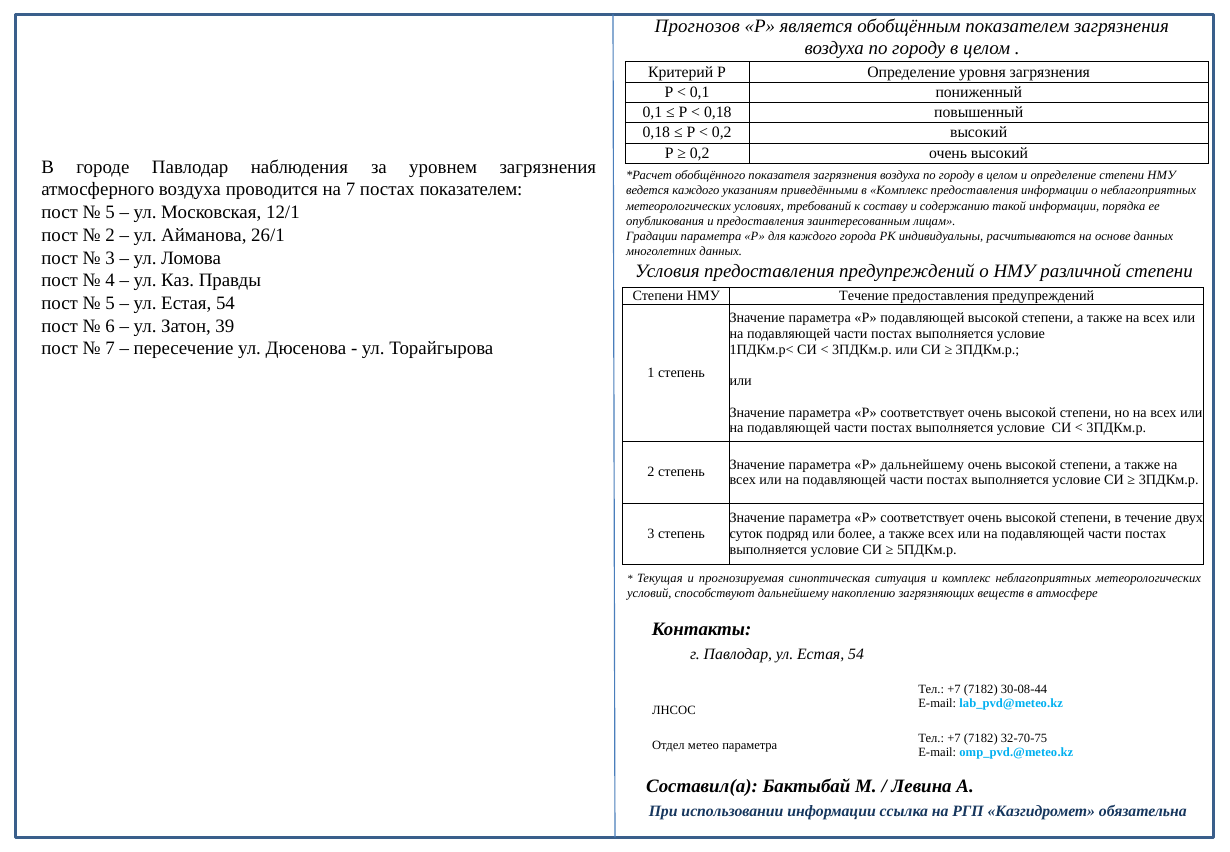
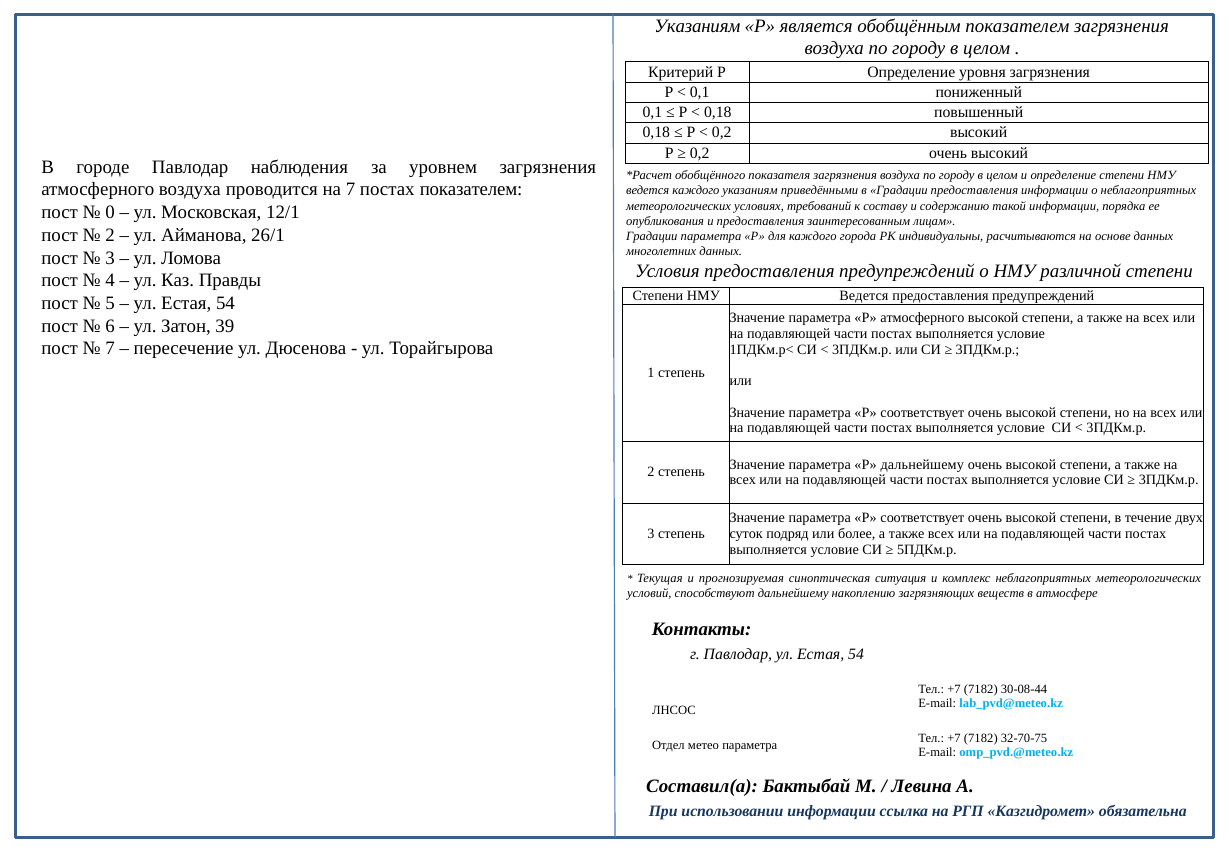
Прогнозов at (697, 26): Прогнозов -> Указаниям
в Комплекс: Комплекс -> Градации
5 at (110, 212): 5 -> 0
Течение at (864, 296): Течение -> Ведется
Р подавляющей: подавляющей -> атмосферного
